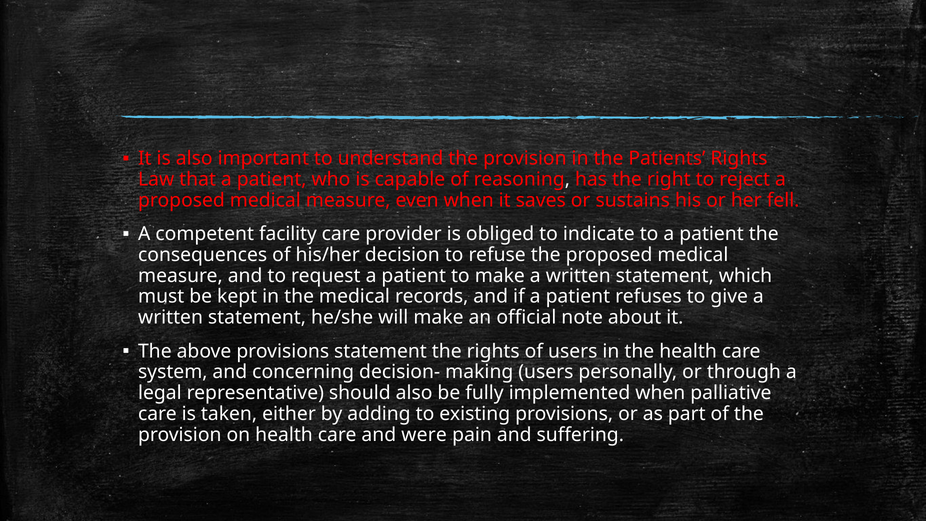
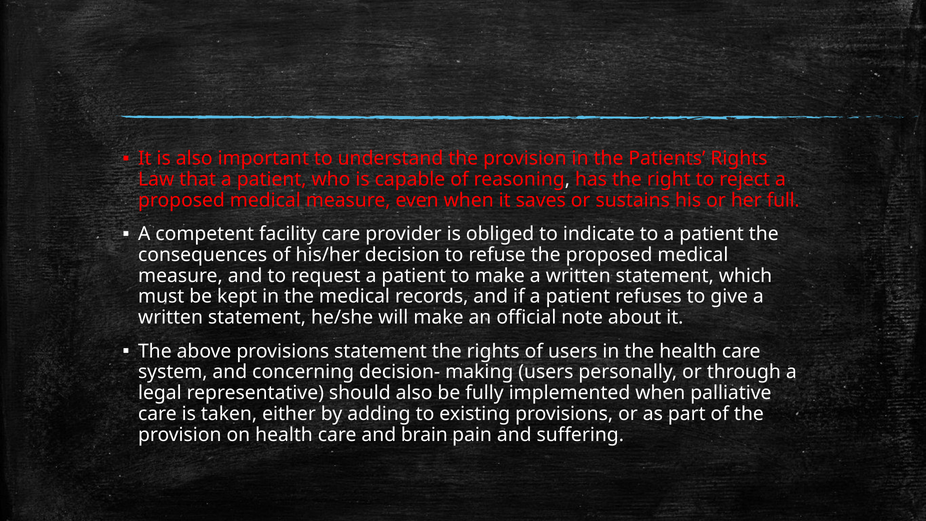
fell: fell -> full
were: were -> brain
